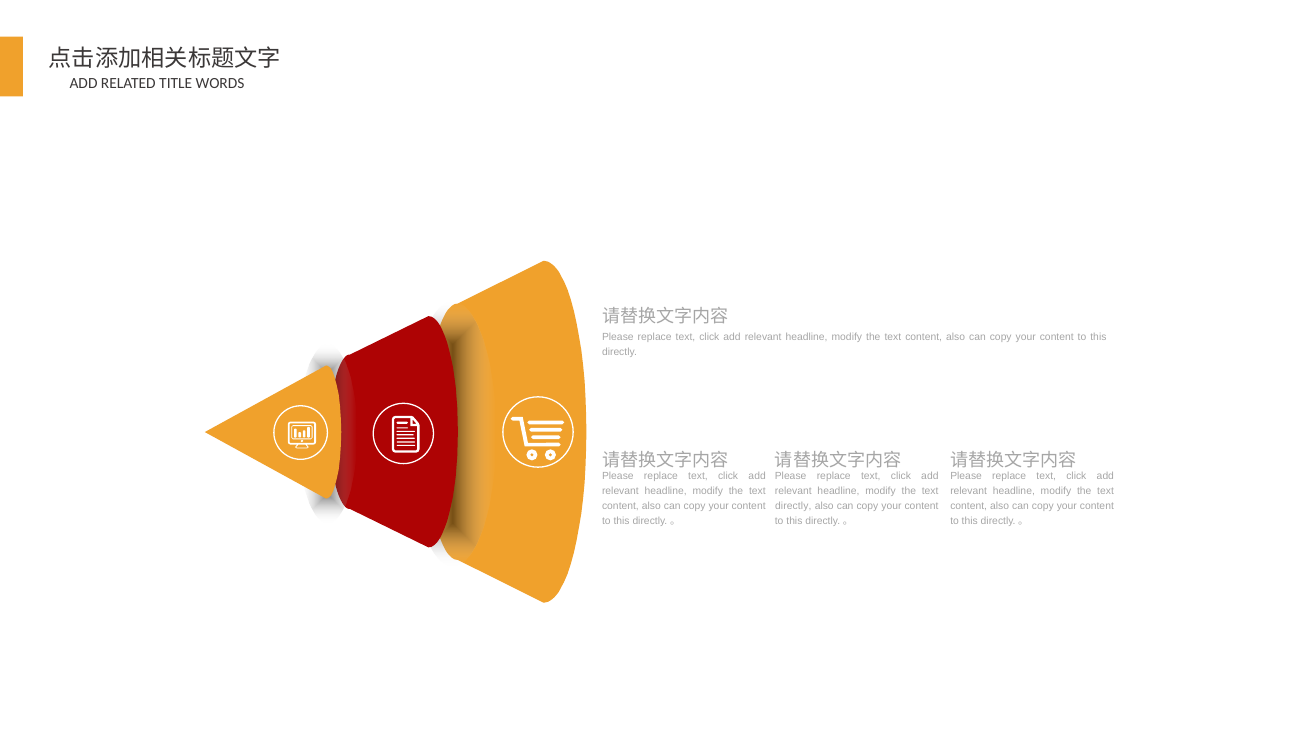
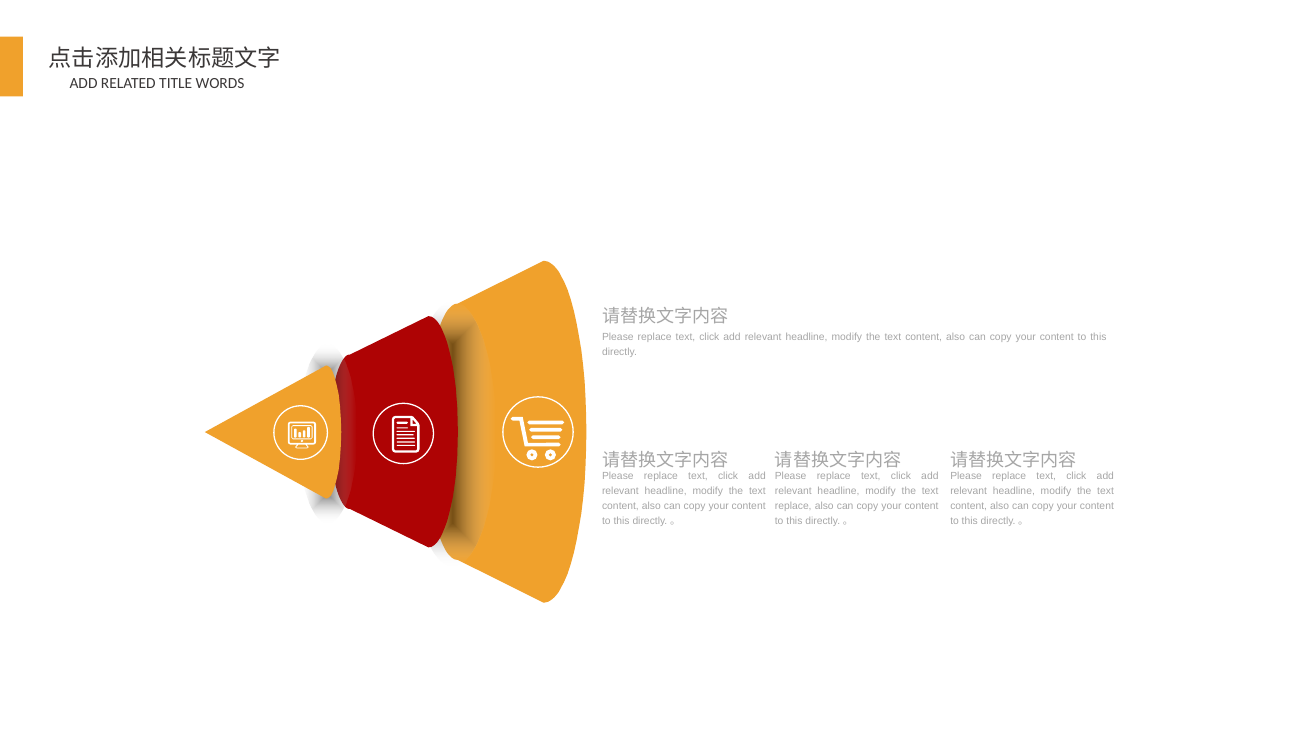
directly at (793, 506): directly -> replace
